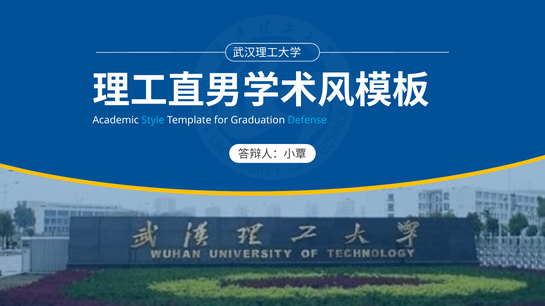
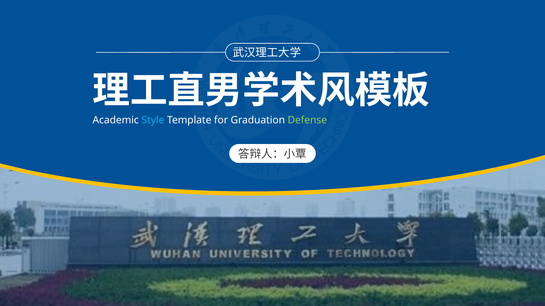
Defense colour: light blue -> light green
